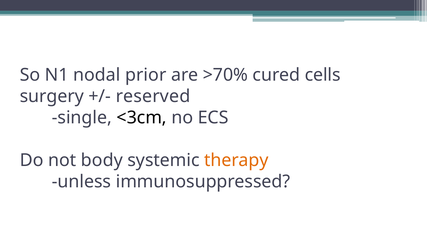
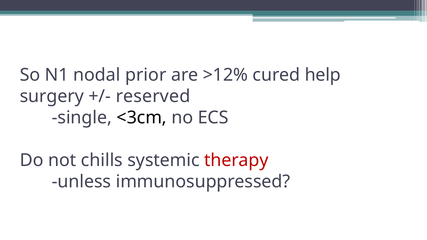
>70%: >70% -> >12%
cells: cells -> help
body: body -> chills
therapy colour: orange -> red
